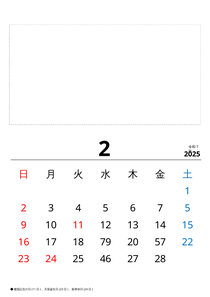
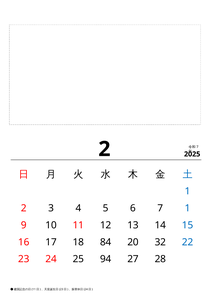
7 5: 5 -> 1
79: 79 -> 84
57: 57 -> 32
46: 46 -> 94
